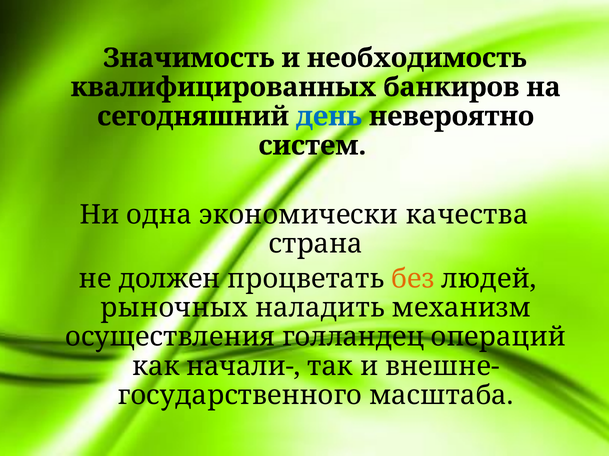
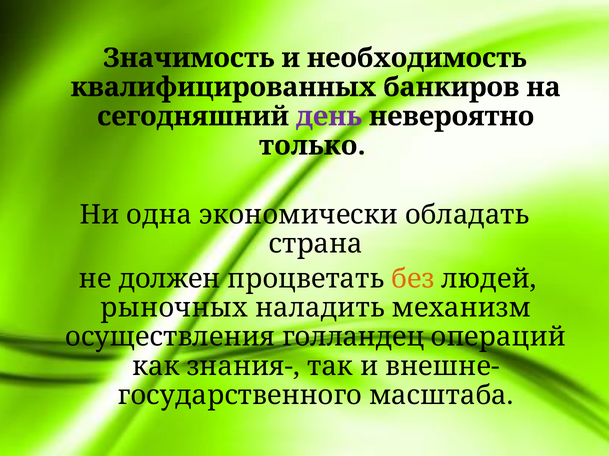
день colour: blue -> purple
систем: систем -> только
качества: качества -> обладать
начали-: начали- -> знания-
